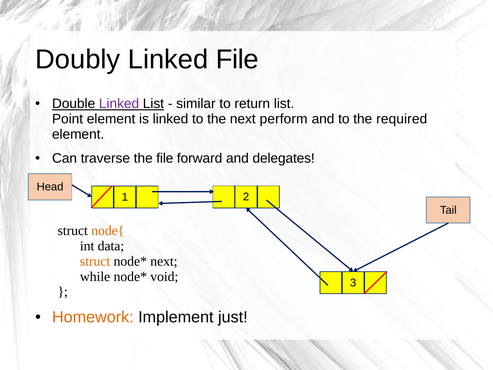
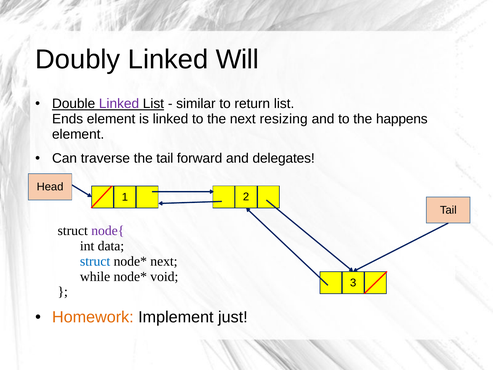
Linked File: File -> Will
Point: Point -> Ends
perform: perform -> resizing
required: required -> happens
the file: file -> tail
node{ colour: orange -> purple
struct at (95, 261) colour: orange -> blue
